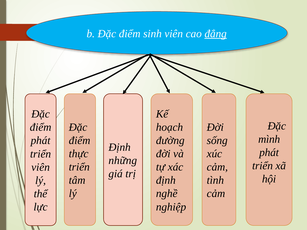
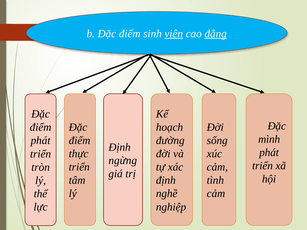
viên at (174, 34) underline: none -> present
những: những -> ngừng
viên at (41, 167): viên -> tròn
